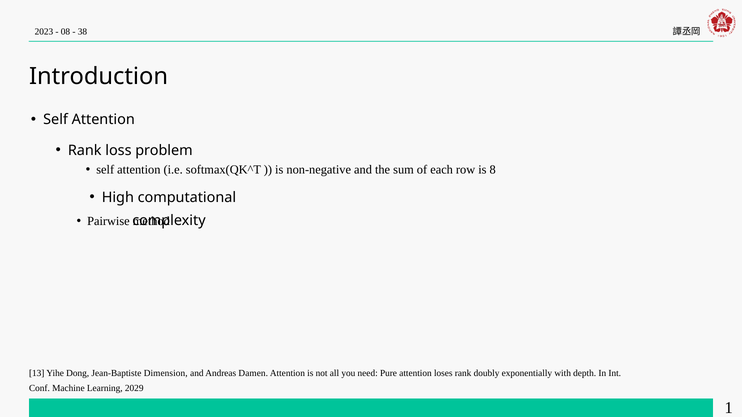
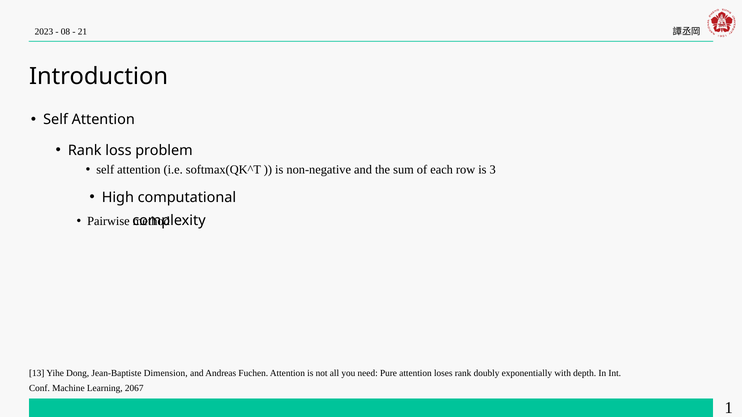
38: 38 -> 21
8: 8 -> 3
Damen: Damen -> Fuchen
2029: 2029 -> 2067
